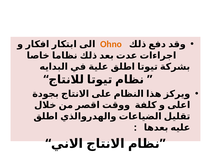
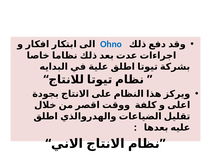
Ohno colour: orange -> blue
